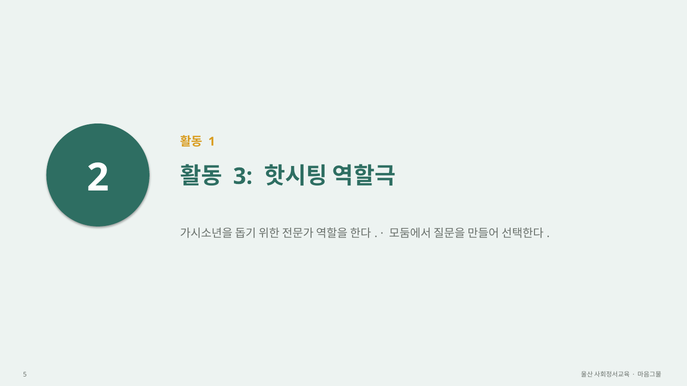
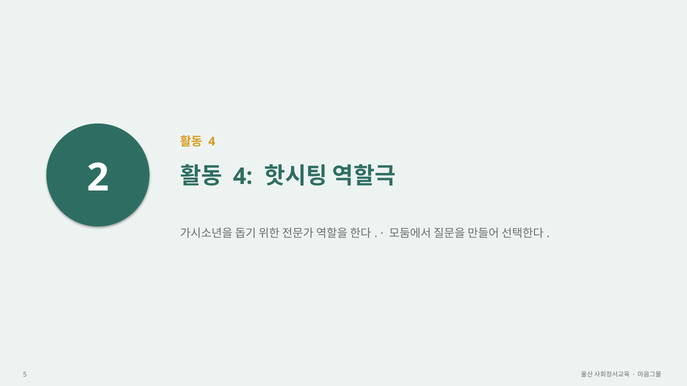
1 at (212, 142): 1 -> 4
3 at (243, 177): 3 -> 4
